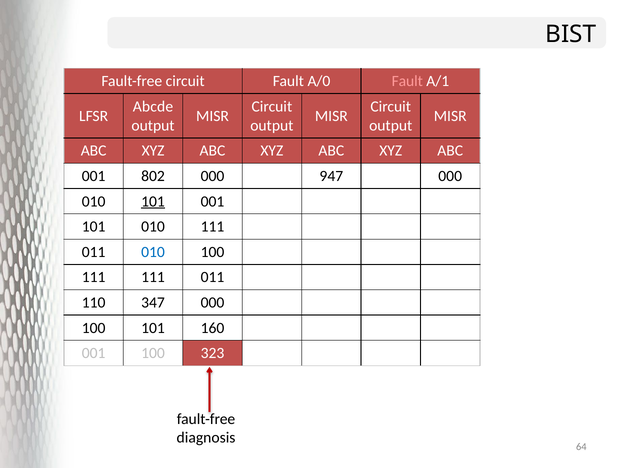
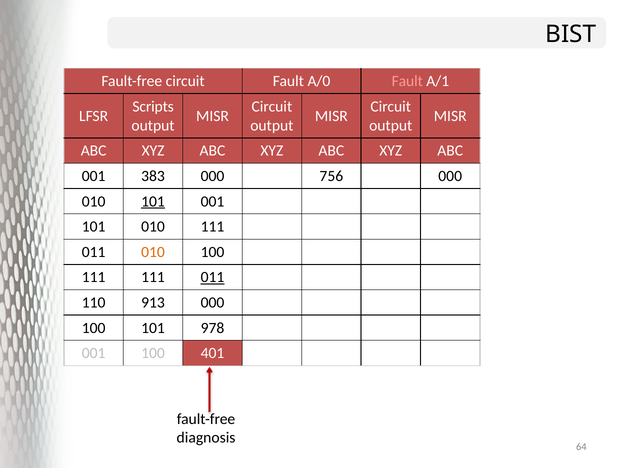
Abcde: Abcde -> Scripts
802: 802 -> 383
947: 947 -> 756
010 at (153, 252) colour: blue -> orange
011 at (212, 277) underline: none -> present
347: 347 -> 913
160: 160 -> 978
323: 323 -> 401
